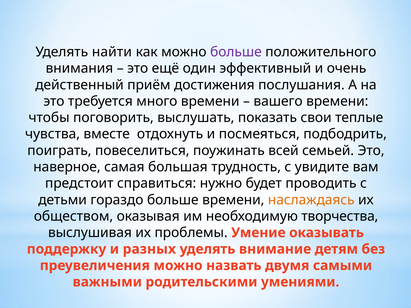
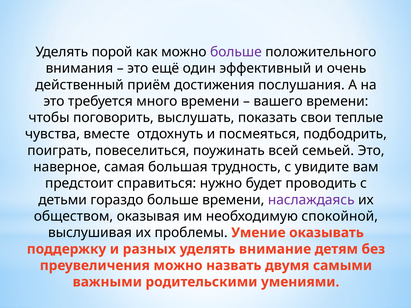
найти: найти -> порой
наслаждаясь colour: orange -> purple
творчества: творчества -> спокойной
